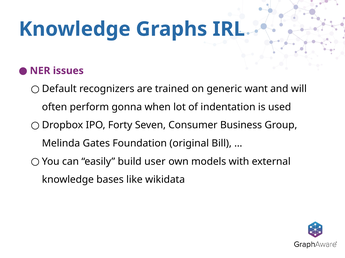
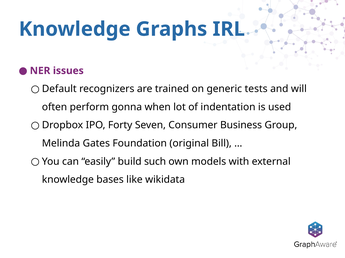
want: want -> tests
user: user -> such
